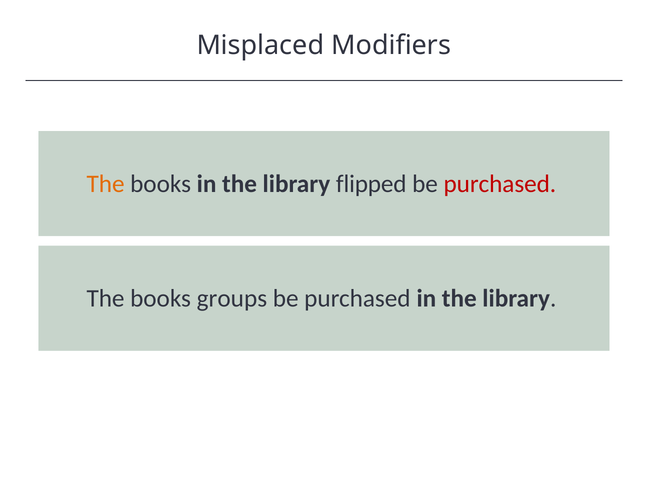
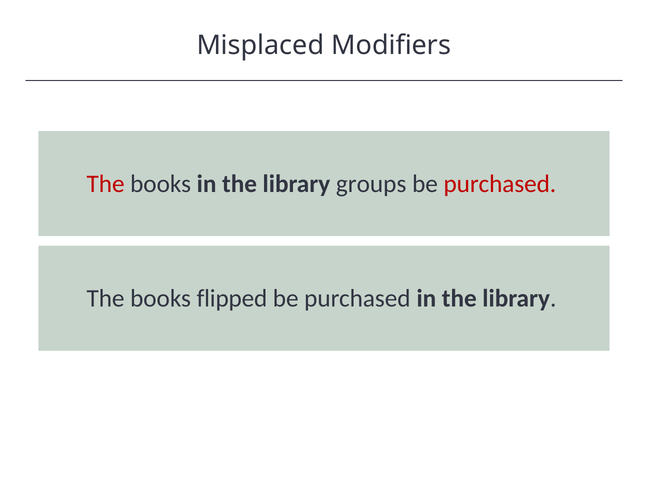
The at (106, 184) colour: orange -> red
flipped: flipped -> groups
groups: groups -> flipped
